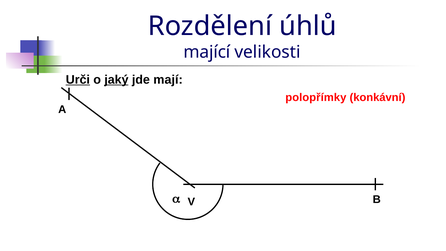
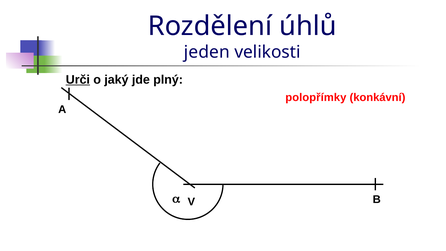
mající: mající -> jeden
jaký underline: present -> none
mají: mají -> plný
